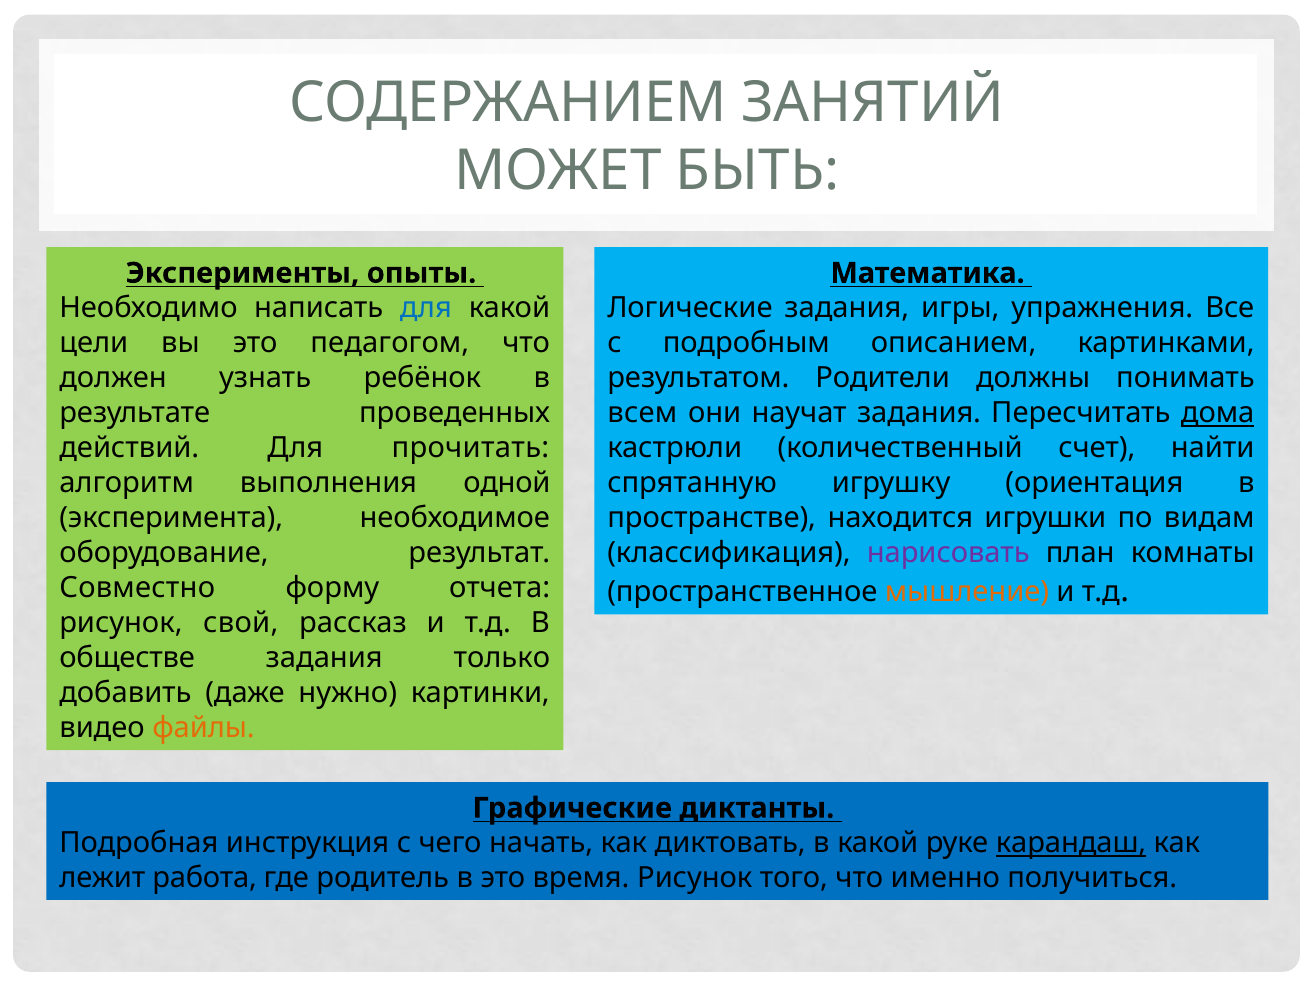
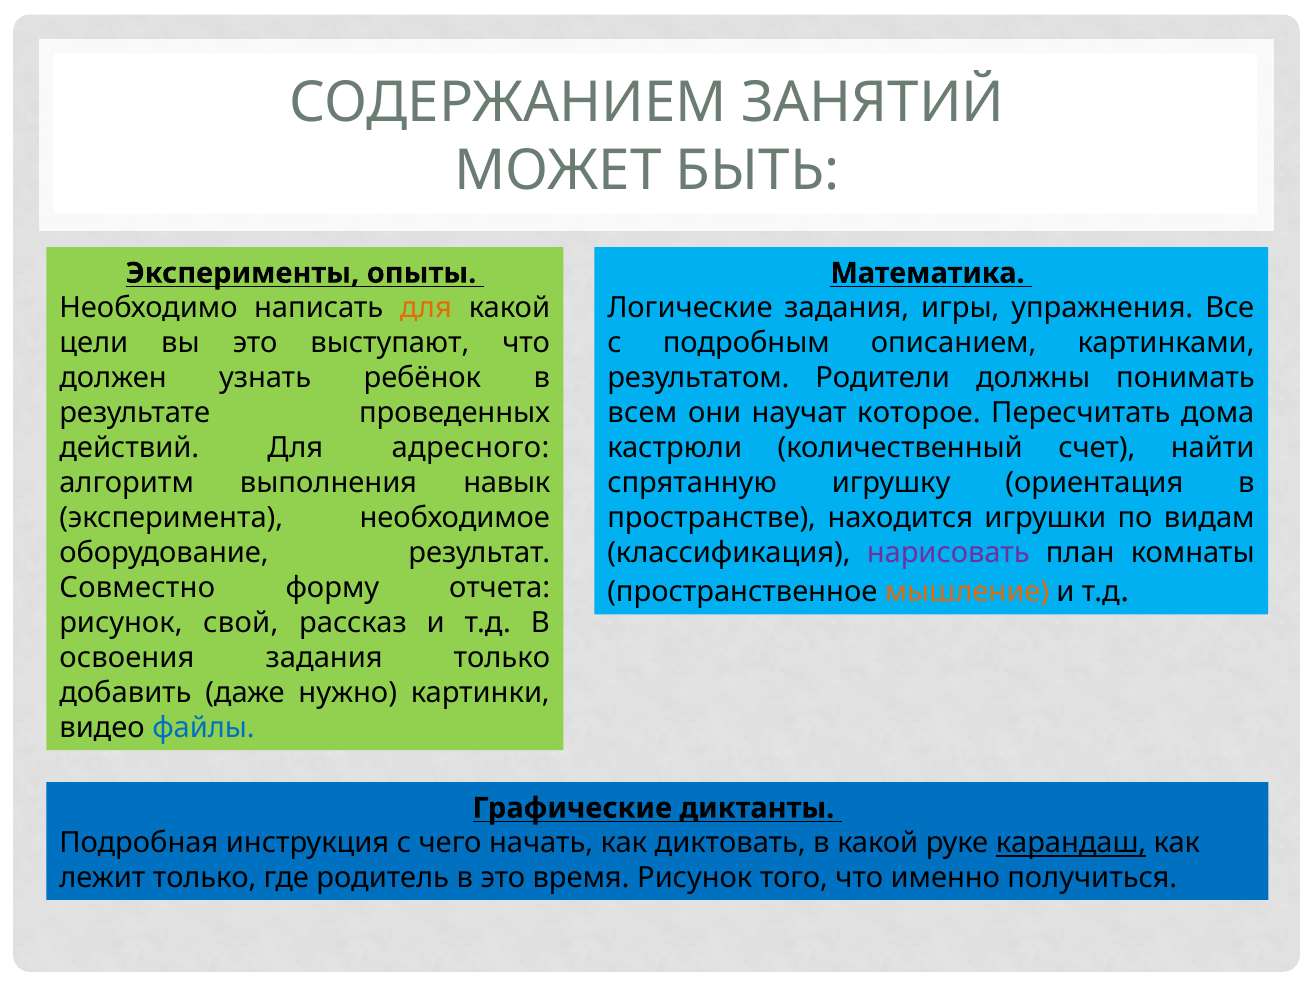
для at (426, 308) colour: blue -> orange
педагогом: педагогом -> выступают
научат задания: задания -> которое
дома underline: present -> none
прочитать: прочитать -> адресного
одной: одной -> навык
обществе: обществе -> освоения
файлы colour: orange -> blue
лежит работа: работа -> только
